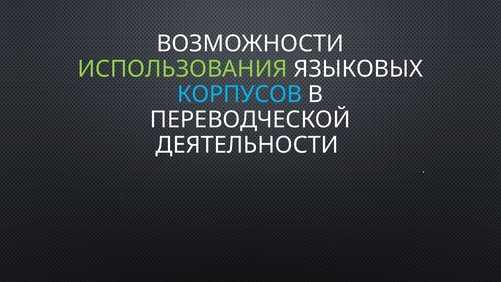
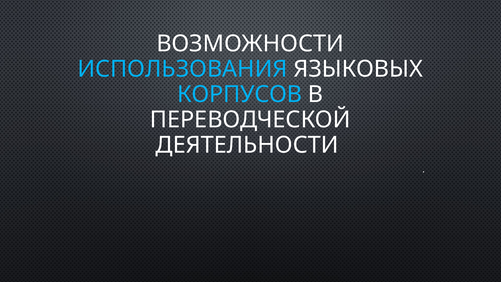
ИСПОЛЬЗОВАНИЯ colour: light green -> light blue
